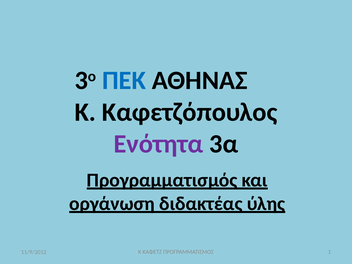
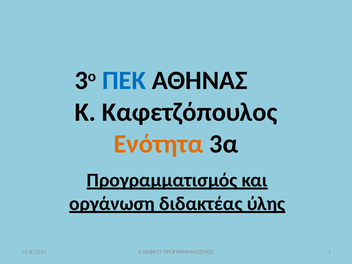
Ενότητα colour: purple -> orange
